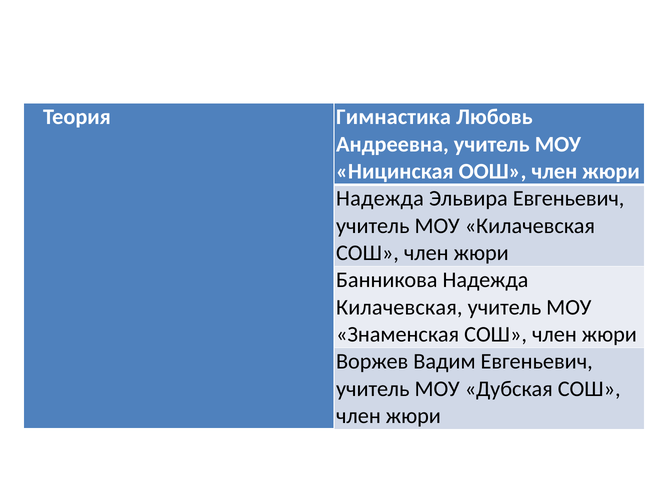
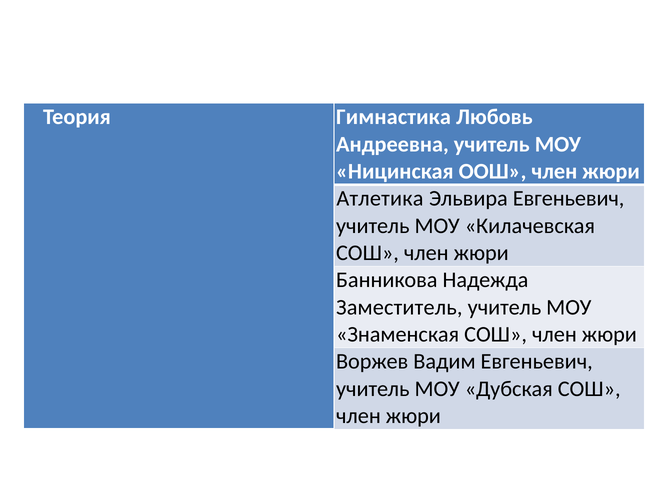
Надежда at (380, 199): Надежда -> Атлетика
Килачевская at (399, 307): Килачевская -> Заместитель
